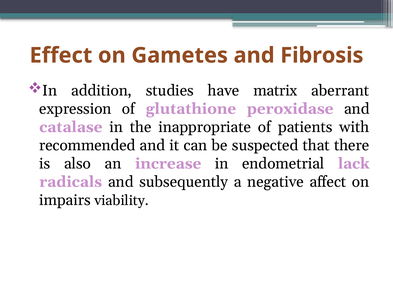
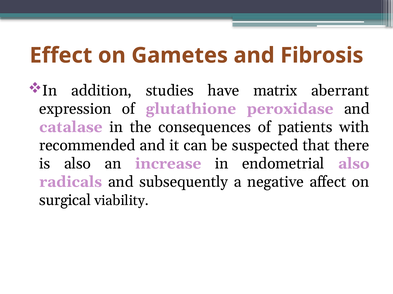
inappropriate: inappropriate -> consequences
endometrial lack: lack -> also
impairs: impairs -> surgical
